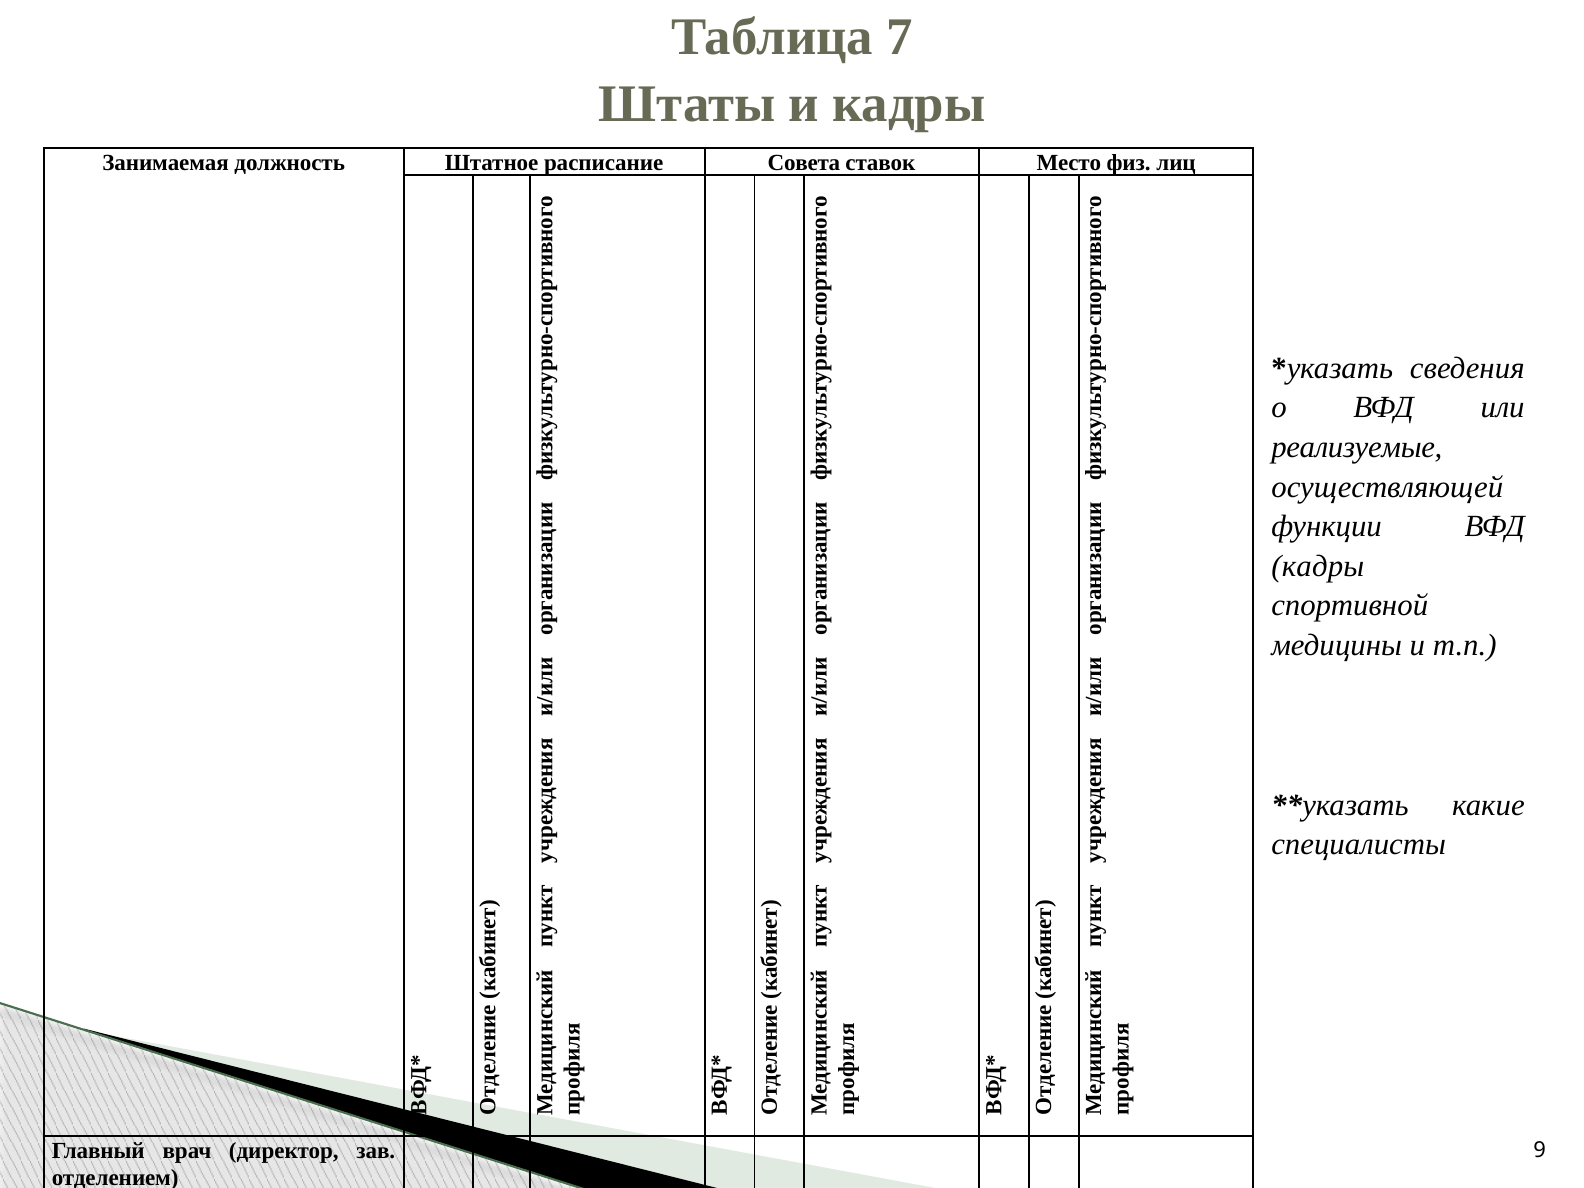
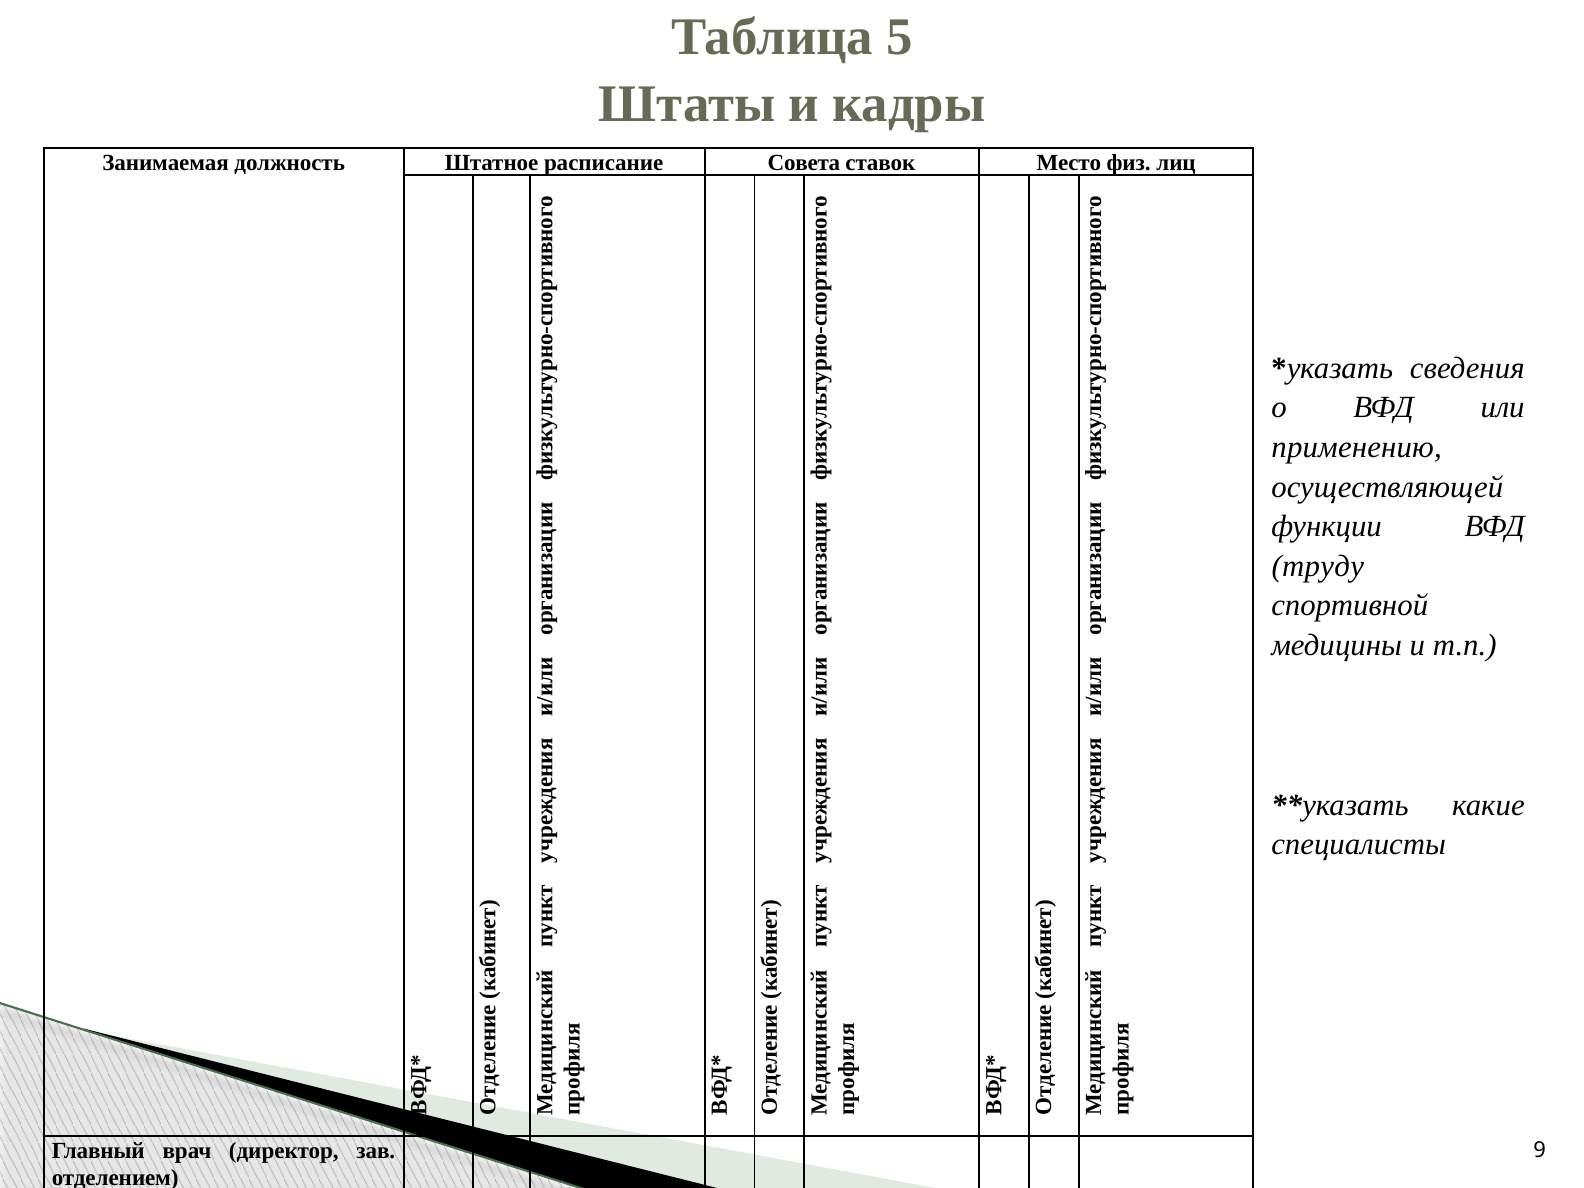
7: 7 -> 5
реализуемые: реализуемые -> применению
кадры at (1318, 566): кадры -> труду
